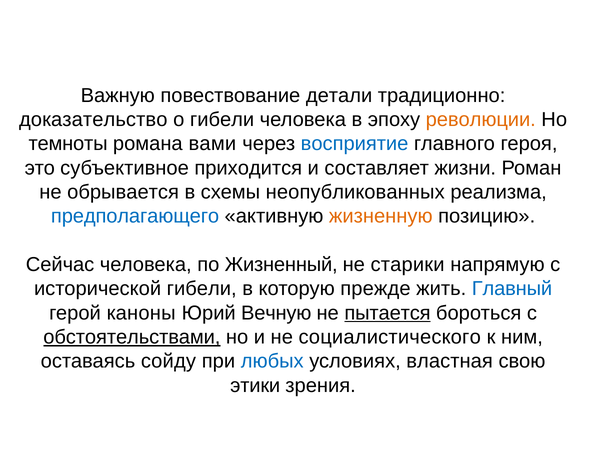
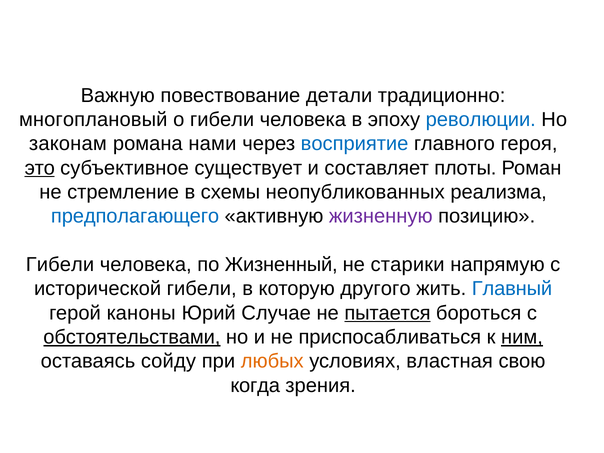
доказательство: доказательство -> многоплановый
революции colour: orange -> blue
темноты: темноты -> законам
вами: вами -> нами
это underline: none -> present
приходится: приходится -> существует
жизни: жизни -> плоты
обрывается: обрывается -> стремление
жизненную colour: orange -> purple
Сейчас at (60, 265): Сейчас -> Гибели
прежде: прежде -> другого
Вечную: Вечную -> Случае
социалистического: социалистического -> приспосабливаться
ним underline: none -> present
любых colour: blue -> orange
этики: этики -> когда
